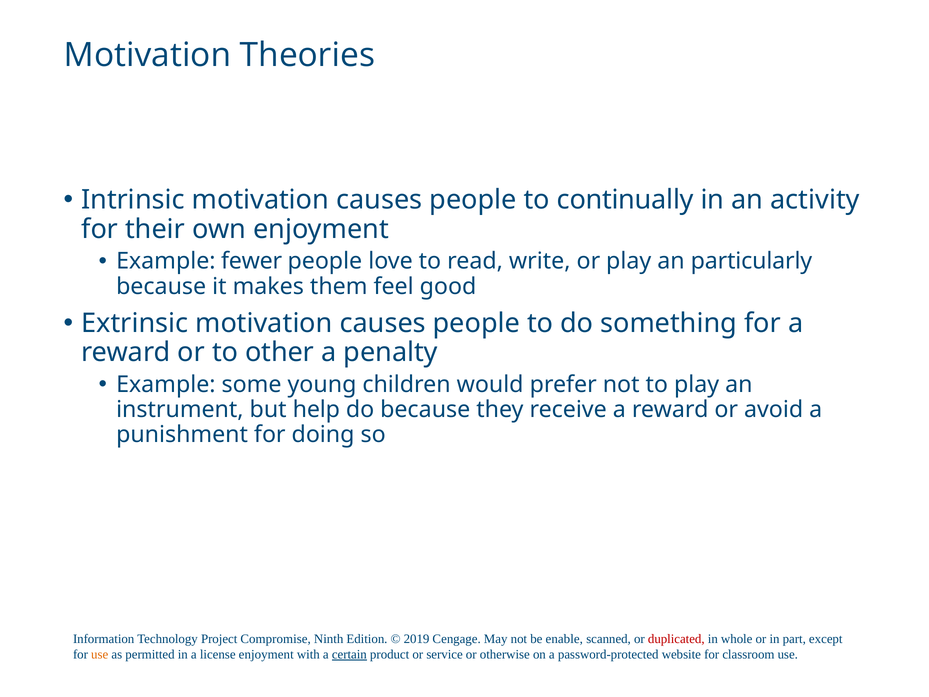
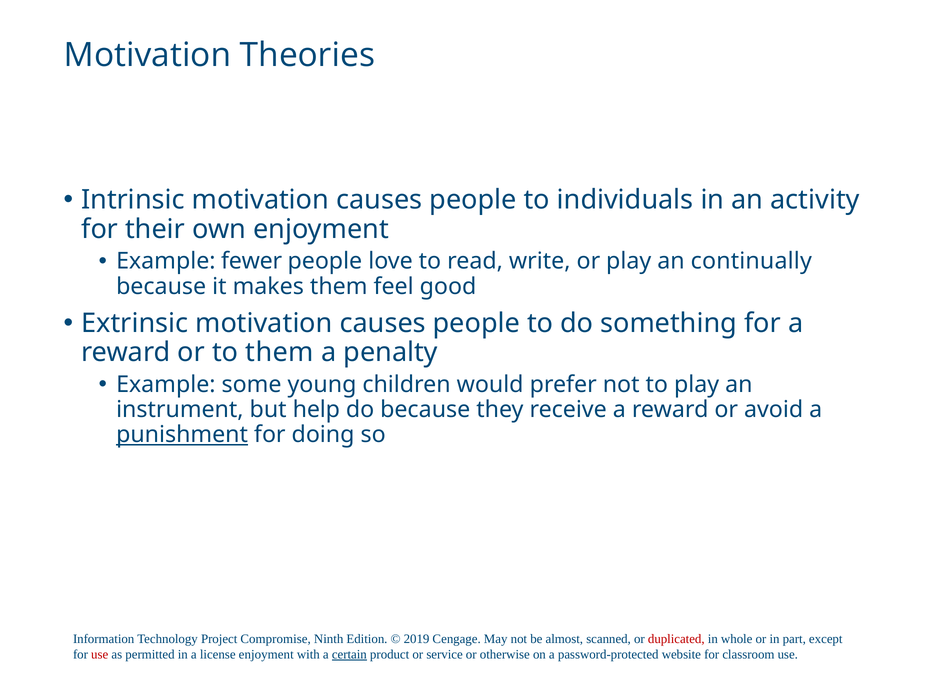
continually: continually -> individuals
particularly: particularly -> continually
to other: other -> them
punishment underline: none -> present
enable: enable -> almost
use at (100, 654) colour: orange -> red
